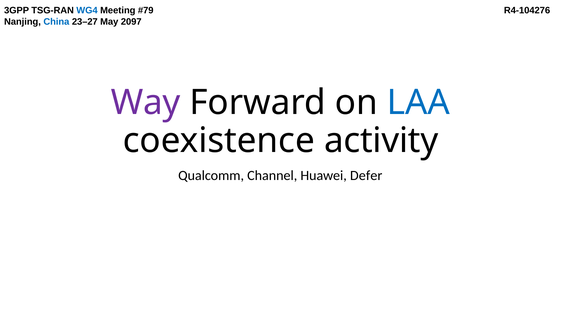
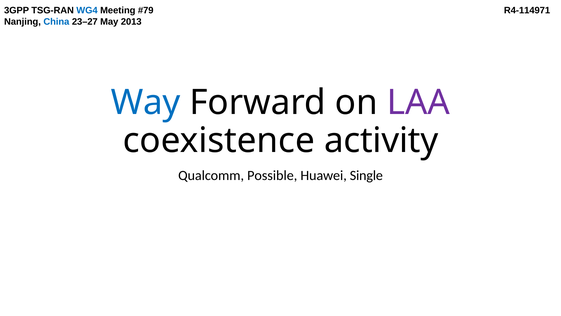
R4-104276: R4-104276 -> R4-114971
2097: 2097 -> 2013
Way colour: purple -> blue
LAA colour: blue -> purple
Channel: Channel -> Possible
Defer: Defer -> Single
